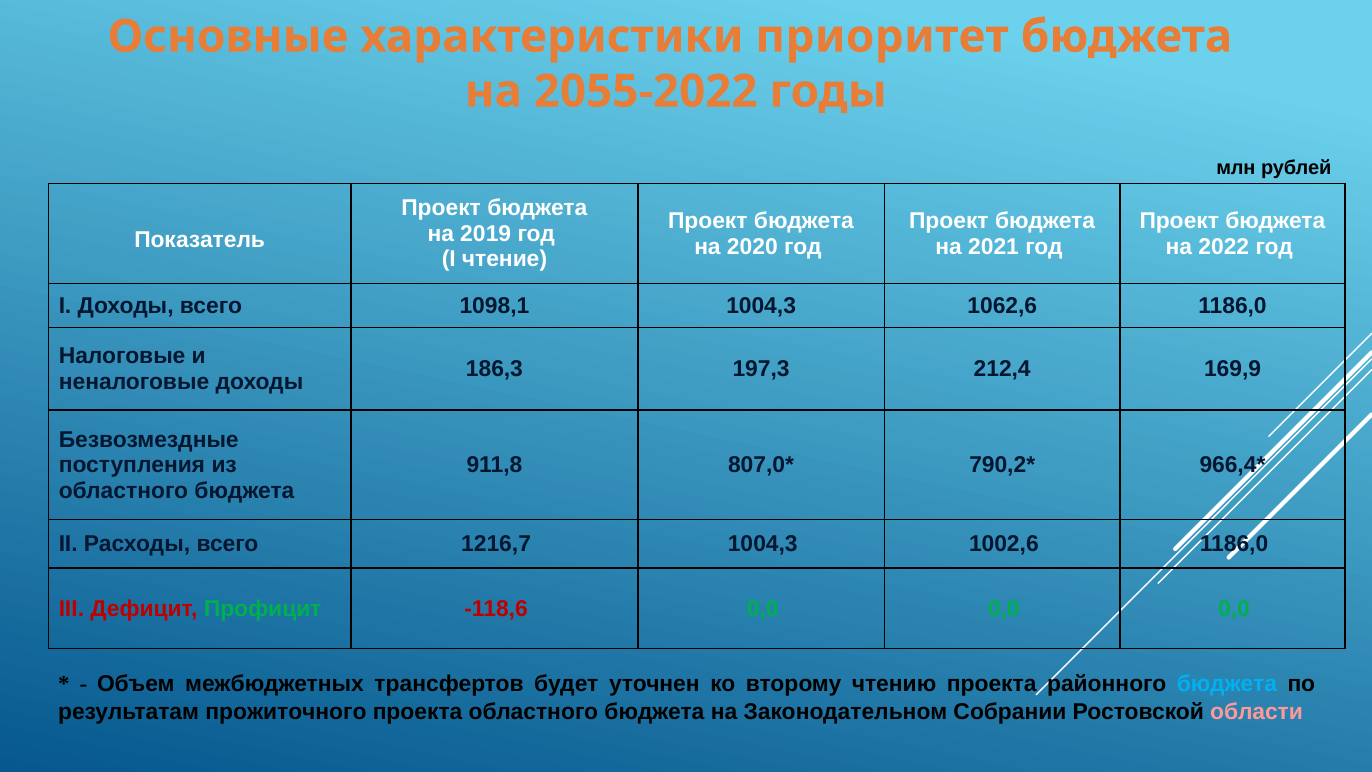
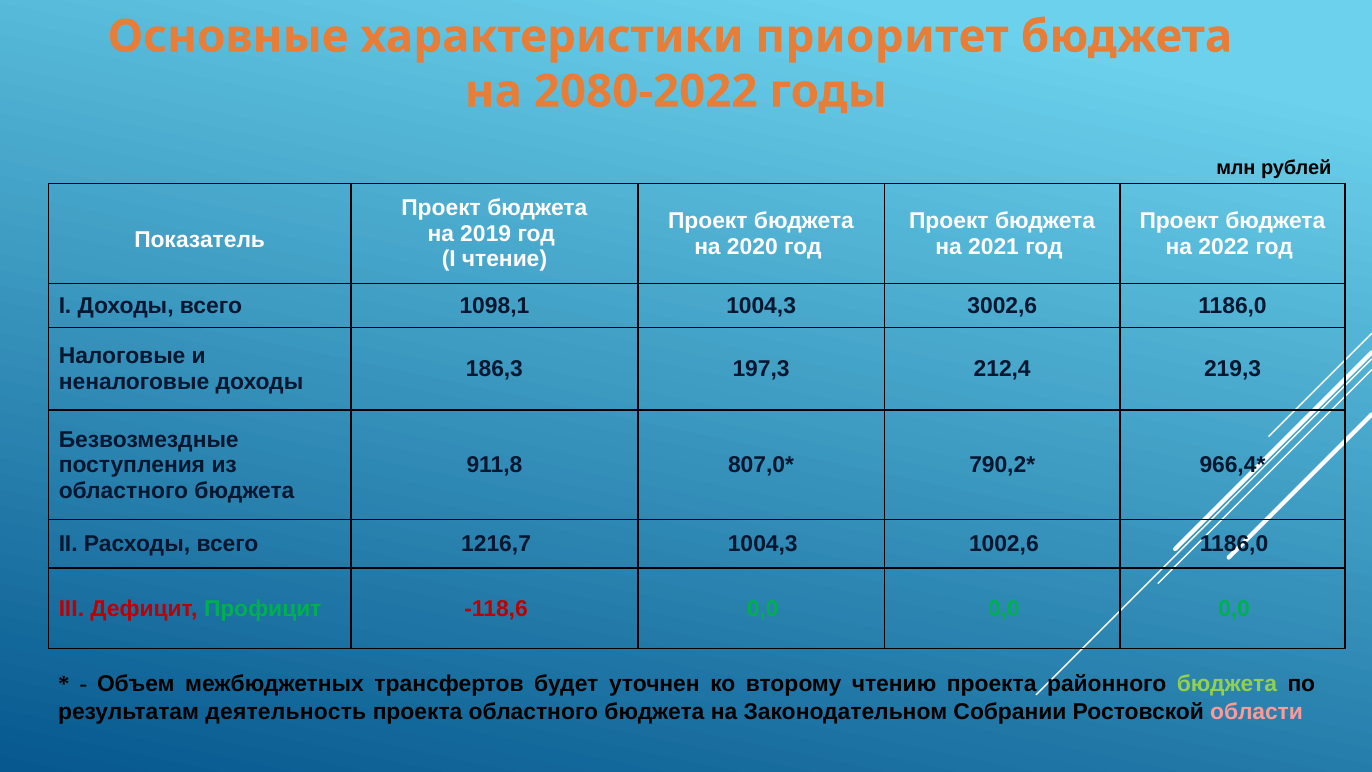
2055-2022: 2055-2022 -> 2080-2022
1062,6: 1062,6 -> 3002,6
169,9: 169,9 -> 219,3
бюджета at (1227, 684) colour: light blue -> light green
прожиточного: прожиточного -> деятельность
